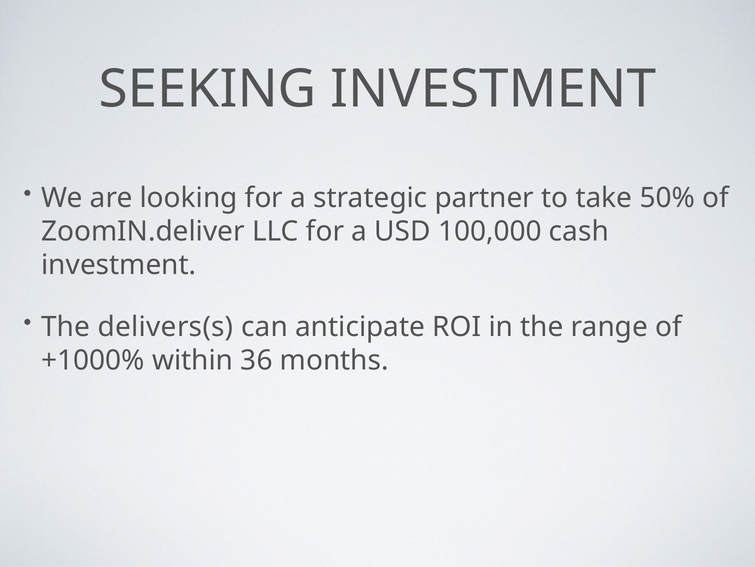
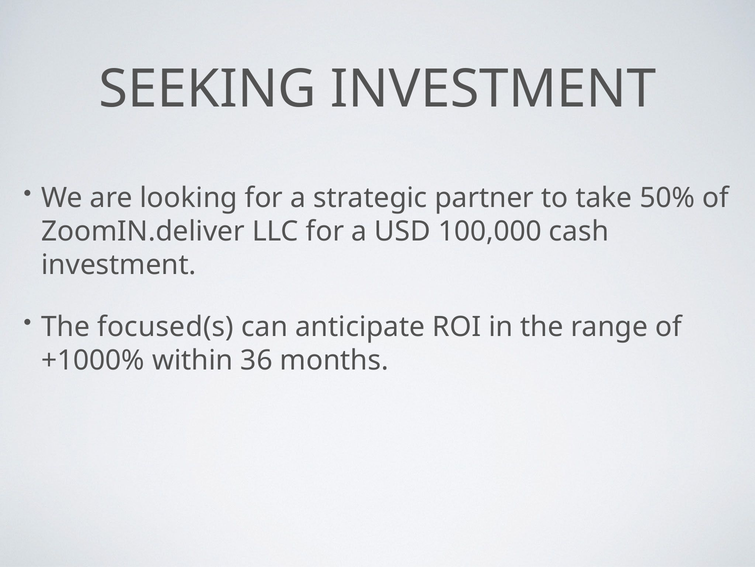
delivers(s: delivers(s -> focused(s
